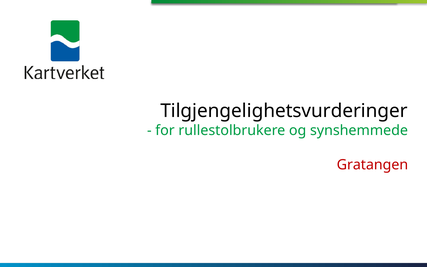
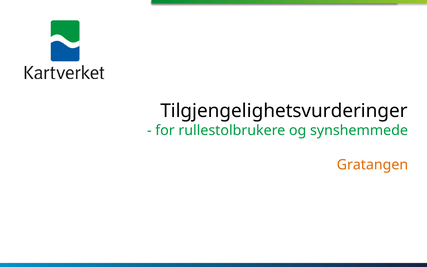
Gratangen colour: red -> orange
